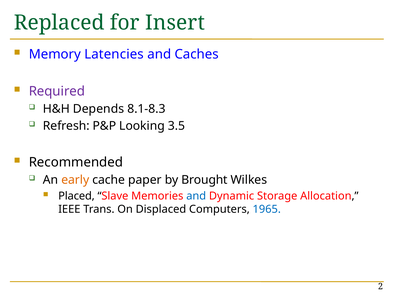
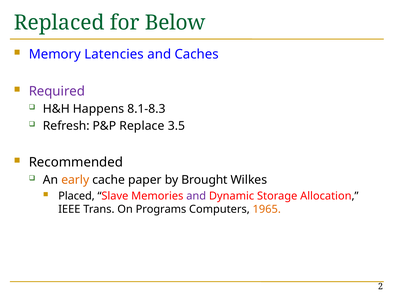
Insert: Insert -> Below
Depends: Depends -> Happens
Looking: Looking -> Replace
and at (196, 196) colour: blue -> purple
Displaced: Displaced -> Programs
1965 colour: blue -> orange
